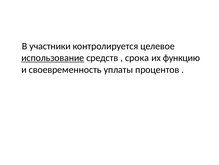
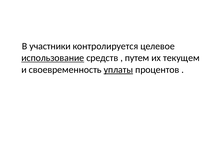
срока: срока -> путем
функцию: функцию -> текущем
уплаты underline: none -> present
